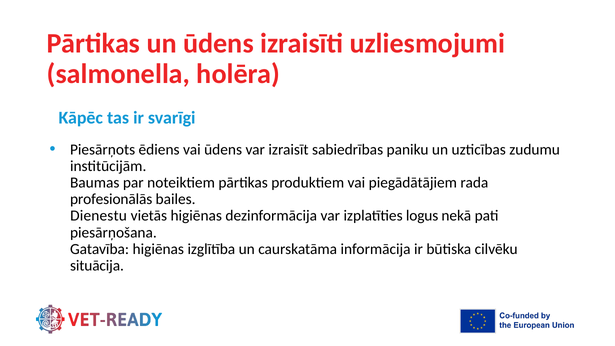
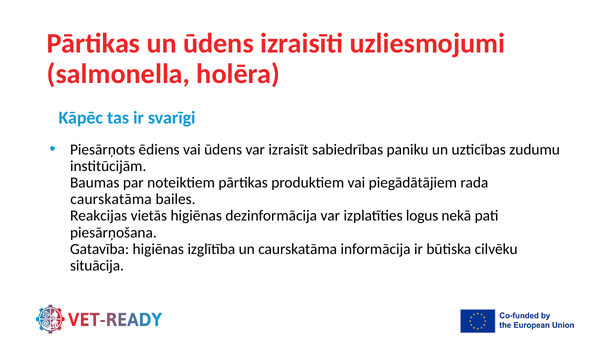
profesionālās at (111, 199): profesionālās -> caurskatāma
Dienestu: Dienestu -> Reakcijas
